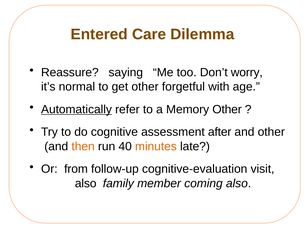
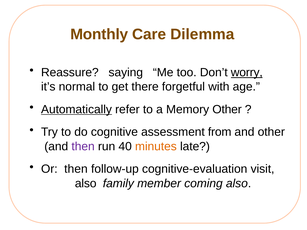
Entered: Entered -> Monthly
worry underline: none -> present
get other: other -> there
after: after -> from
then at (83, 147) colour: orange -> purple
Or from: from -> then
